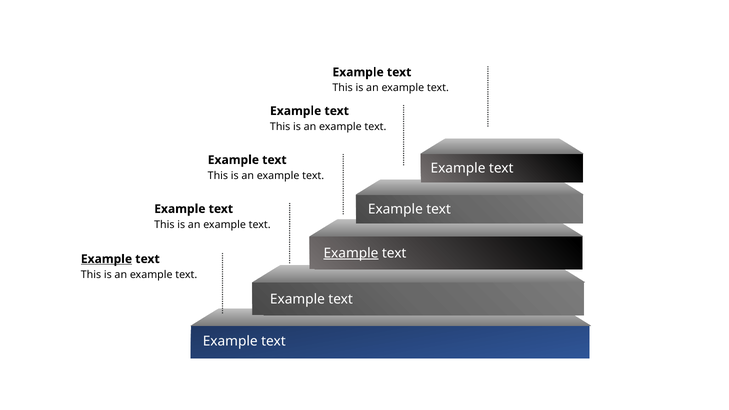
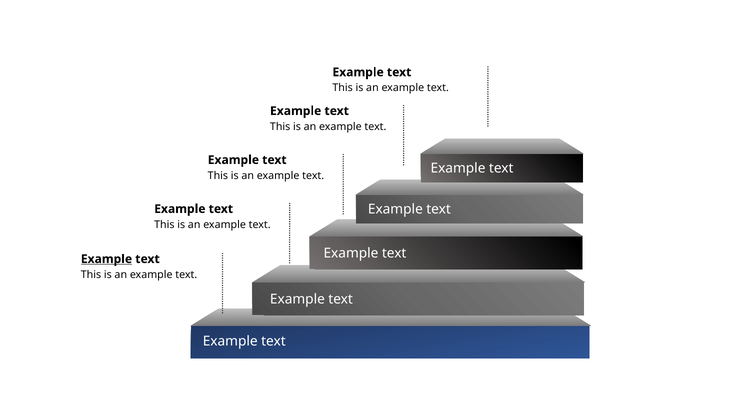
Example at (351, 253) underline: present -> none
